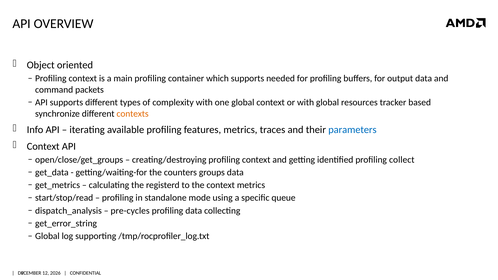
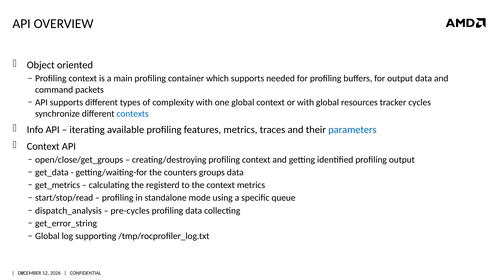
based: based -> cycles
contexts colour: orange -> blue
profiling collect: collect -> output
